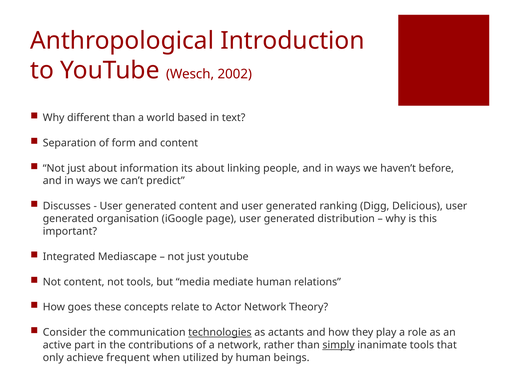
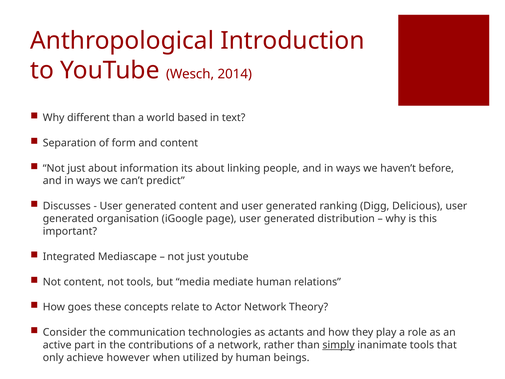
2002: 2002 -> 2014
technologies underline: present -> none
frequent: frequent -> however
